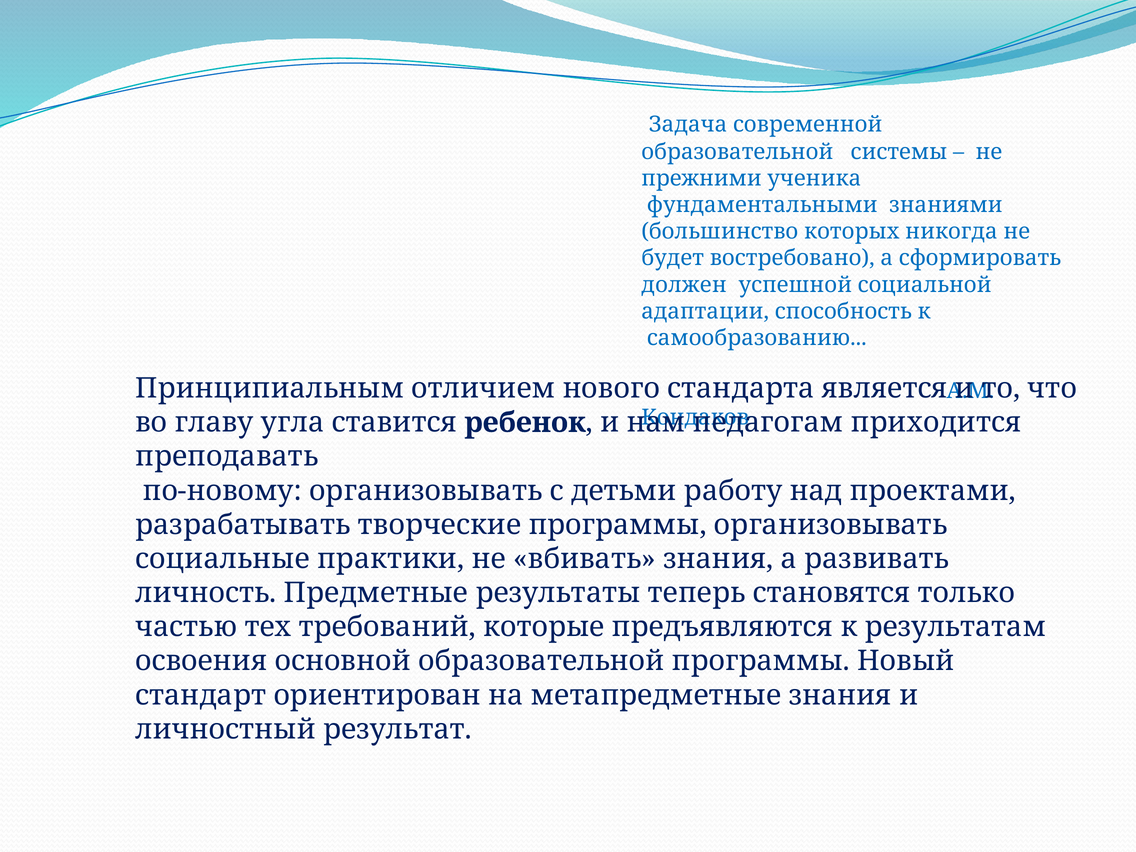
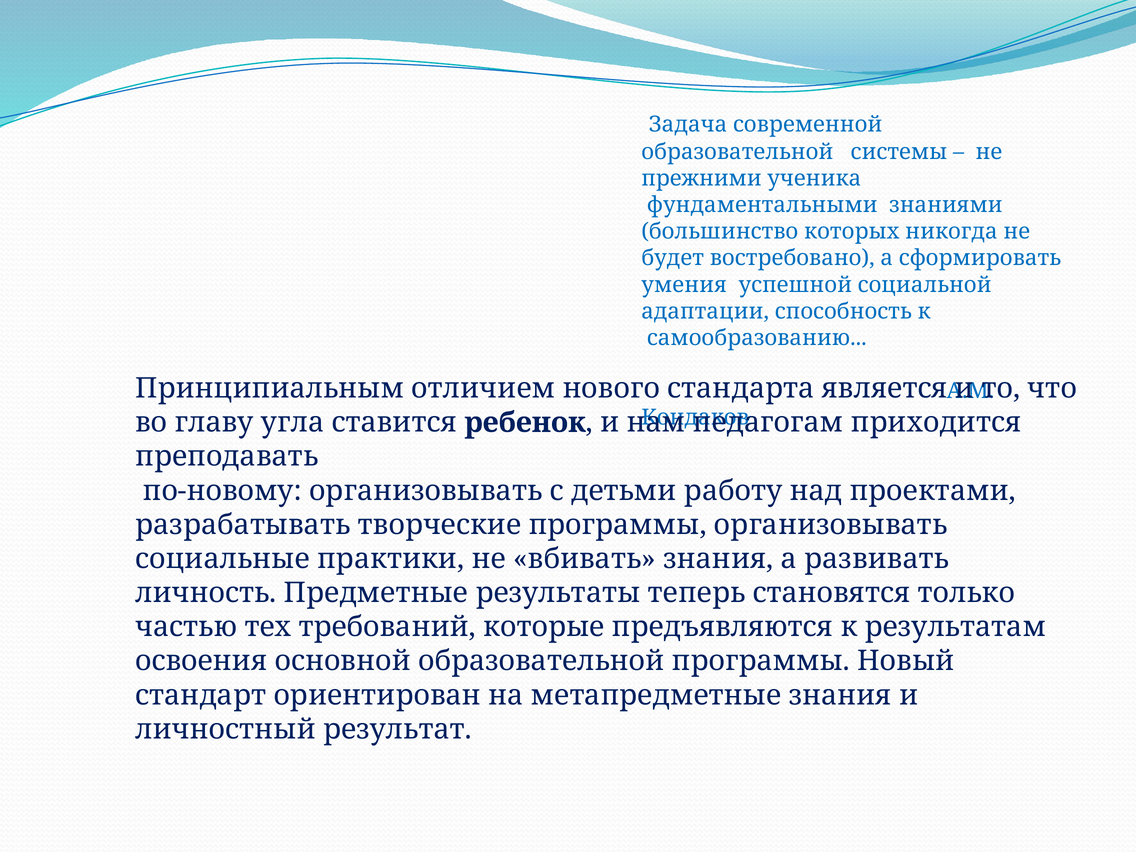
должен: должен -> умения
